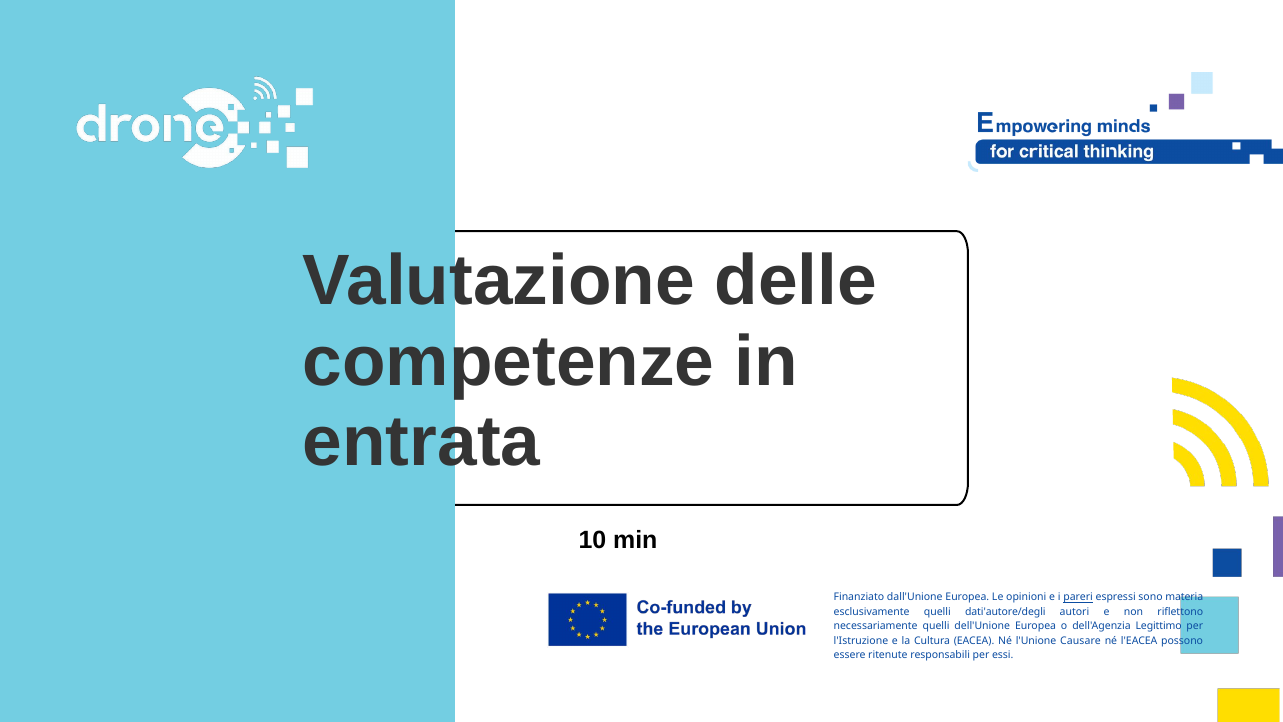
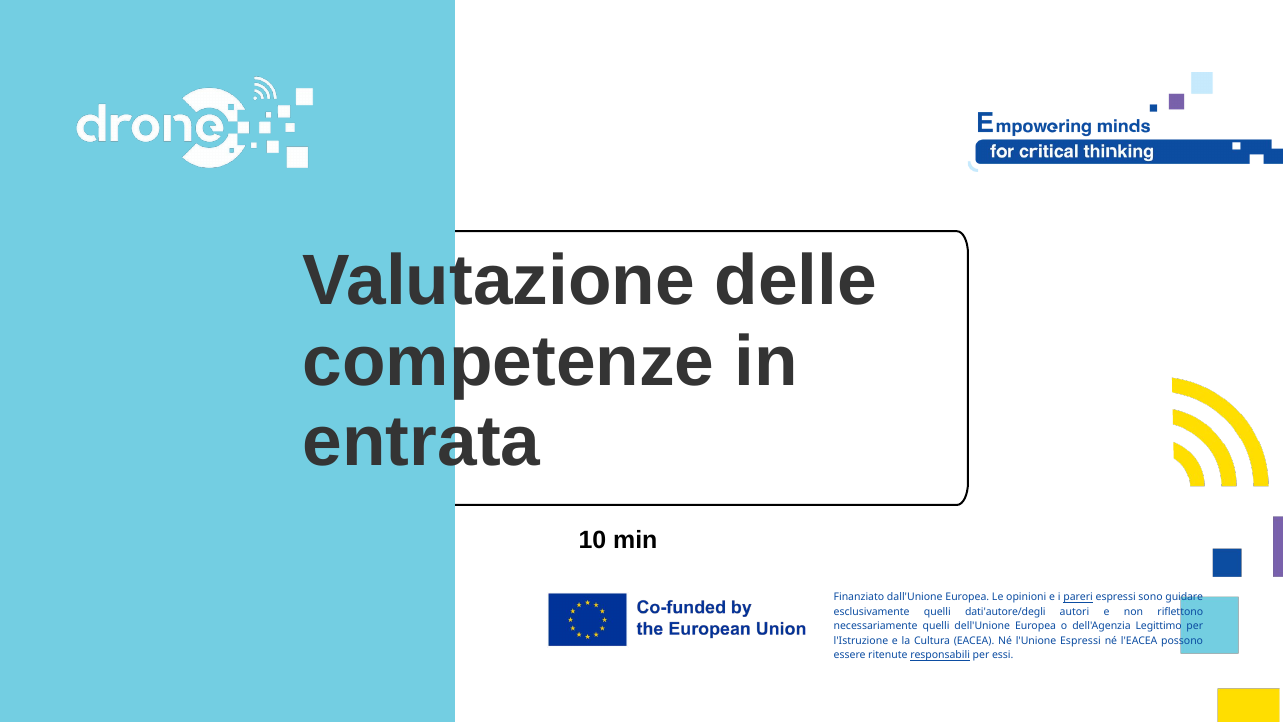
materia: materia -> guidare
l'Unione Causare: Causare -> Espressi
responsabili underline: none -> present
